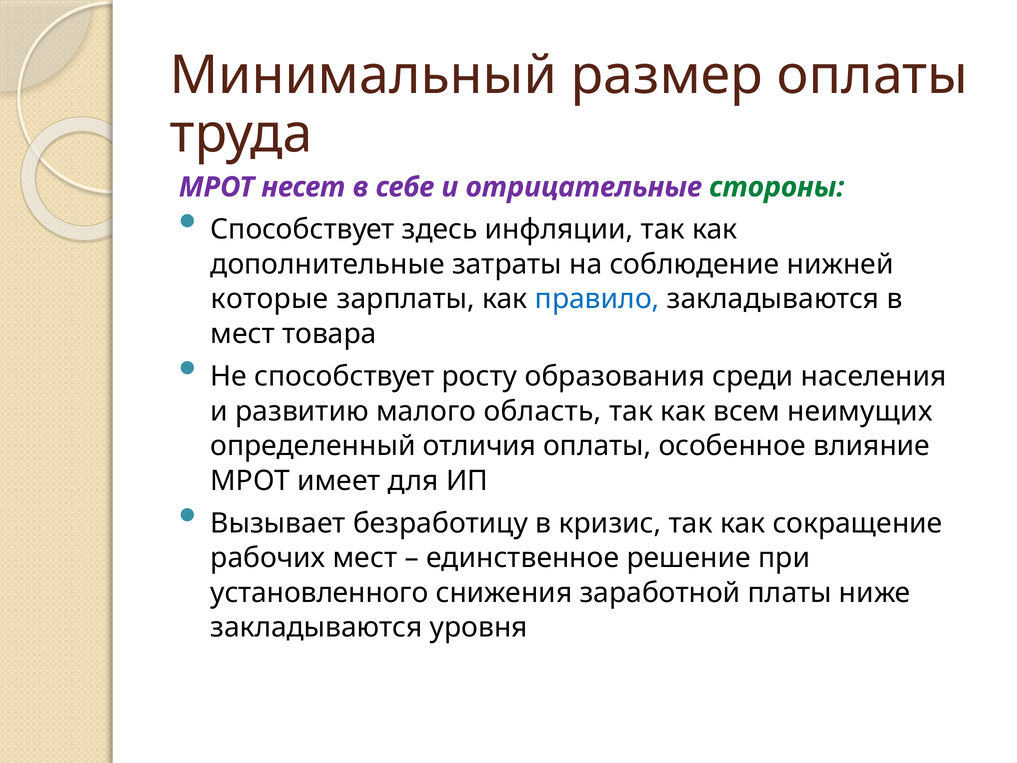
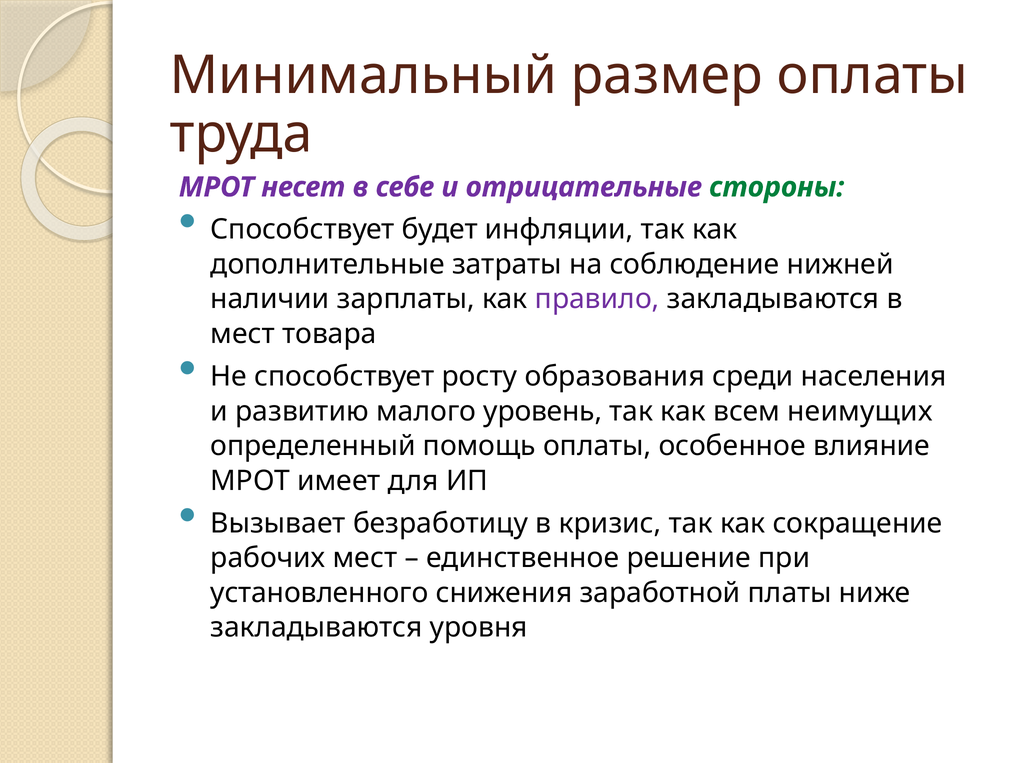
здесь: здесь -> будет
которые: которые -> наличии
правило colour: blue -> purple
область: область -> уровень
отличия: отличия -> помощь
